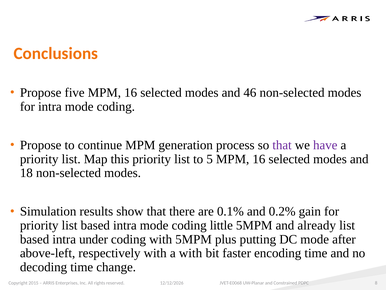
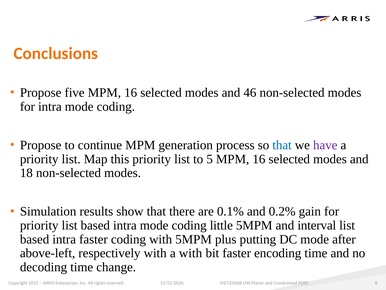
that at (282, 145) colour: purple -> blue
already: already -> interval
intra under: under -> faster
